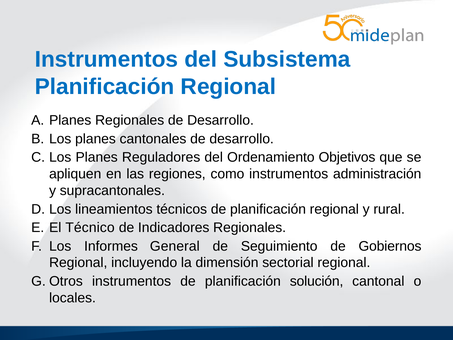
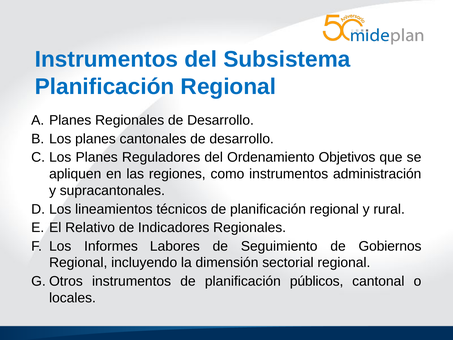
Técnico: Técnico -> Relativo
General: General -> Labores
solución: solución -> públicos
